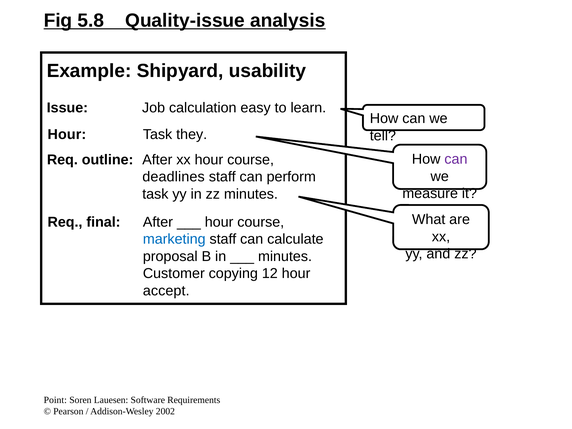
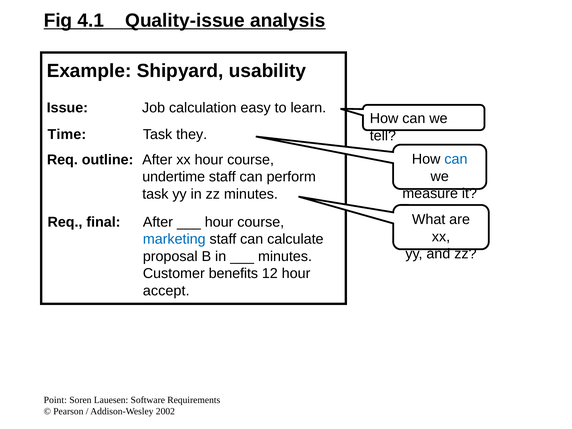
5.8: 5.8 -> 4.1
Hour at (67, 134): Hour -> Time
can at (456, 159) colour: purple -> blue
deadlines: deadlines -> undertime
copying: copying -> benefits
